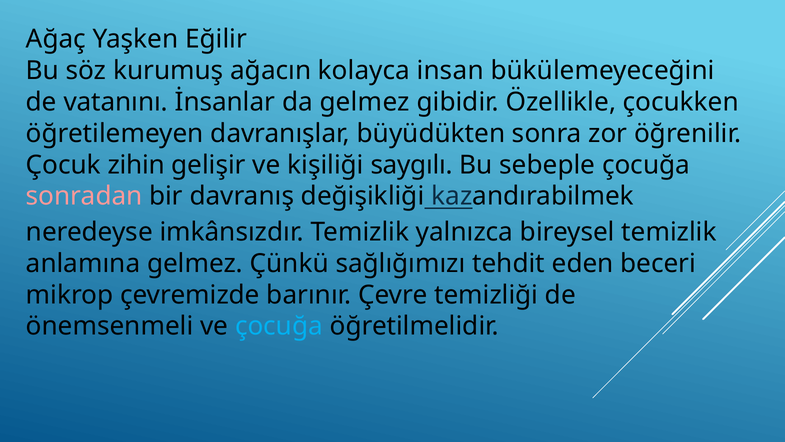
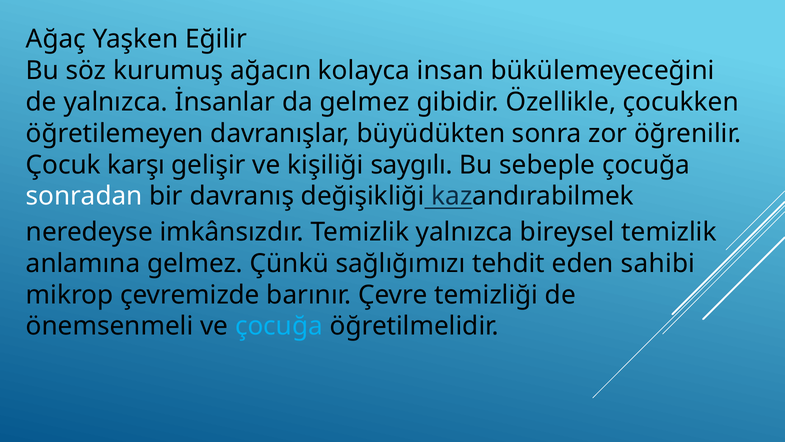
de vatanını: vatanını -> yalnızca
zihin: zihin -> karşı
sonradan colour: pink -> white
beceri: beceri -> sahibi
